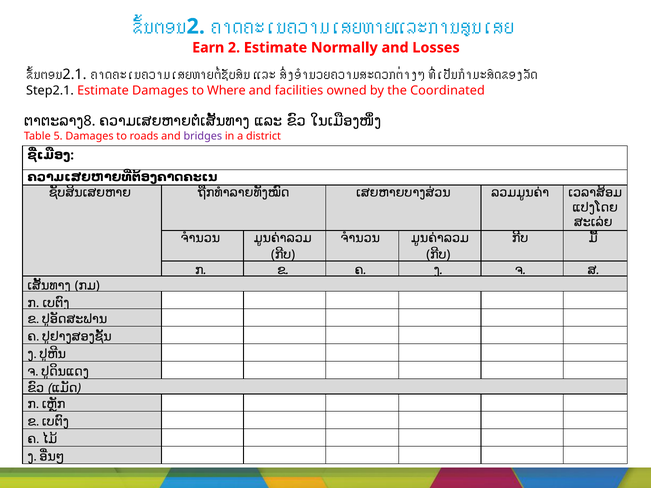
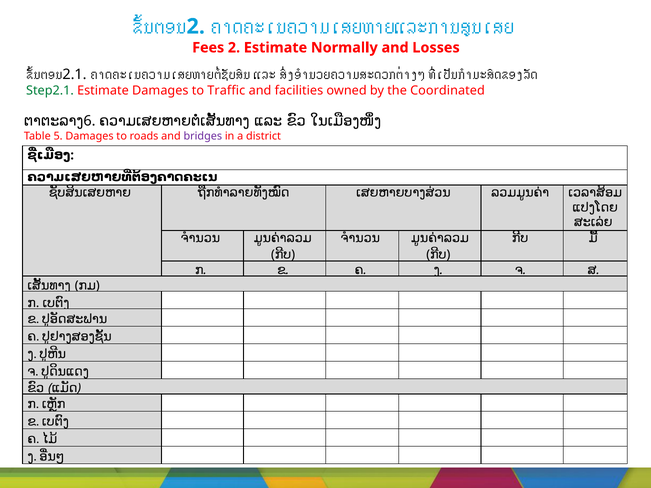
Earn: Earn -> Fees
Step2.1 colour: black -> green
Where: Where -> Traffic
8: 8 -> 6
